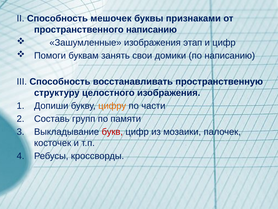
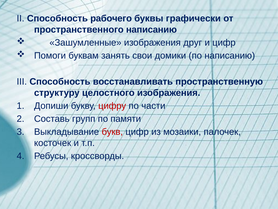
мешочек: мешочек -> рабочего
признаками: признаками -> графически
этап: этап -> друг
цифру colour: orange -> red
